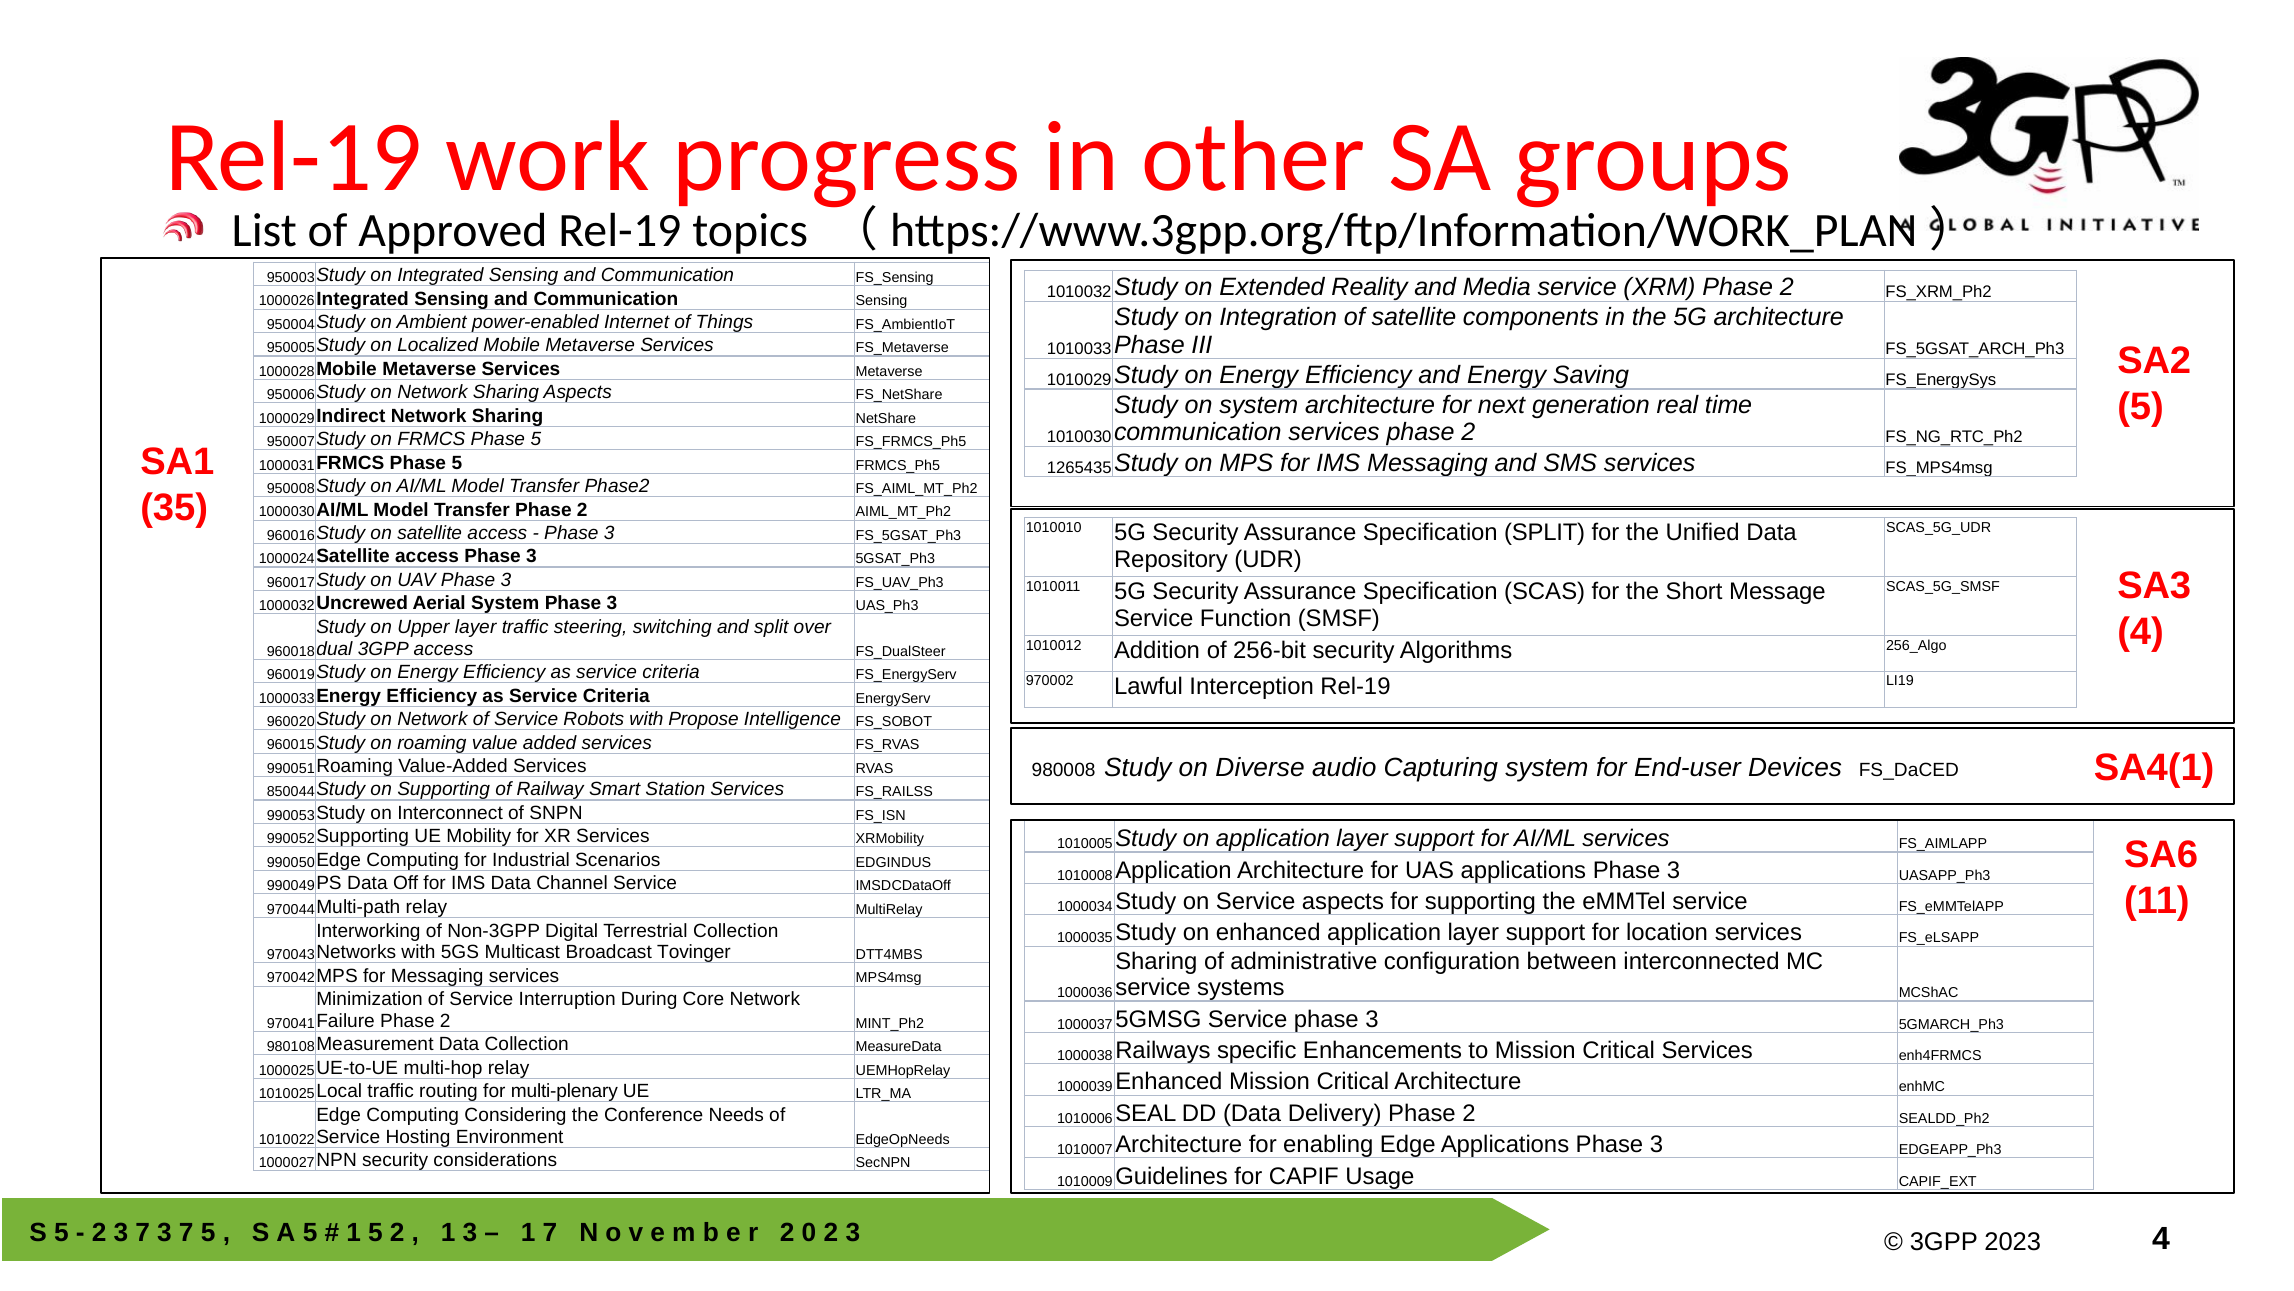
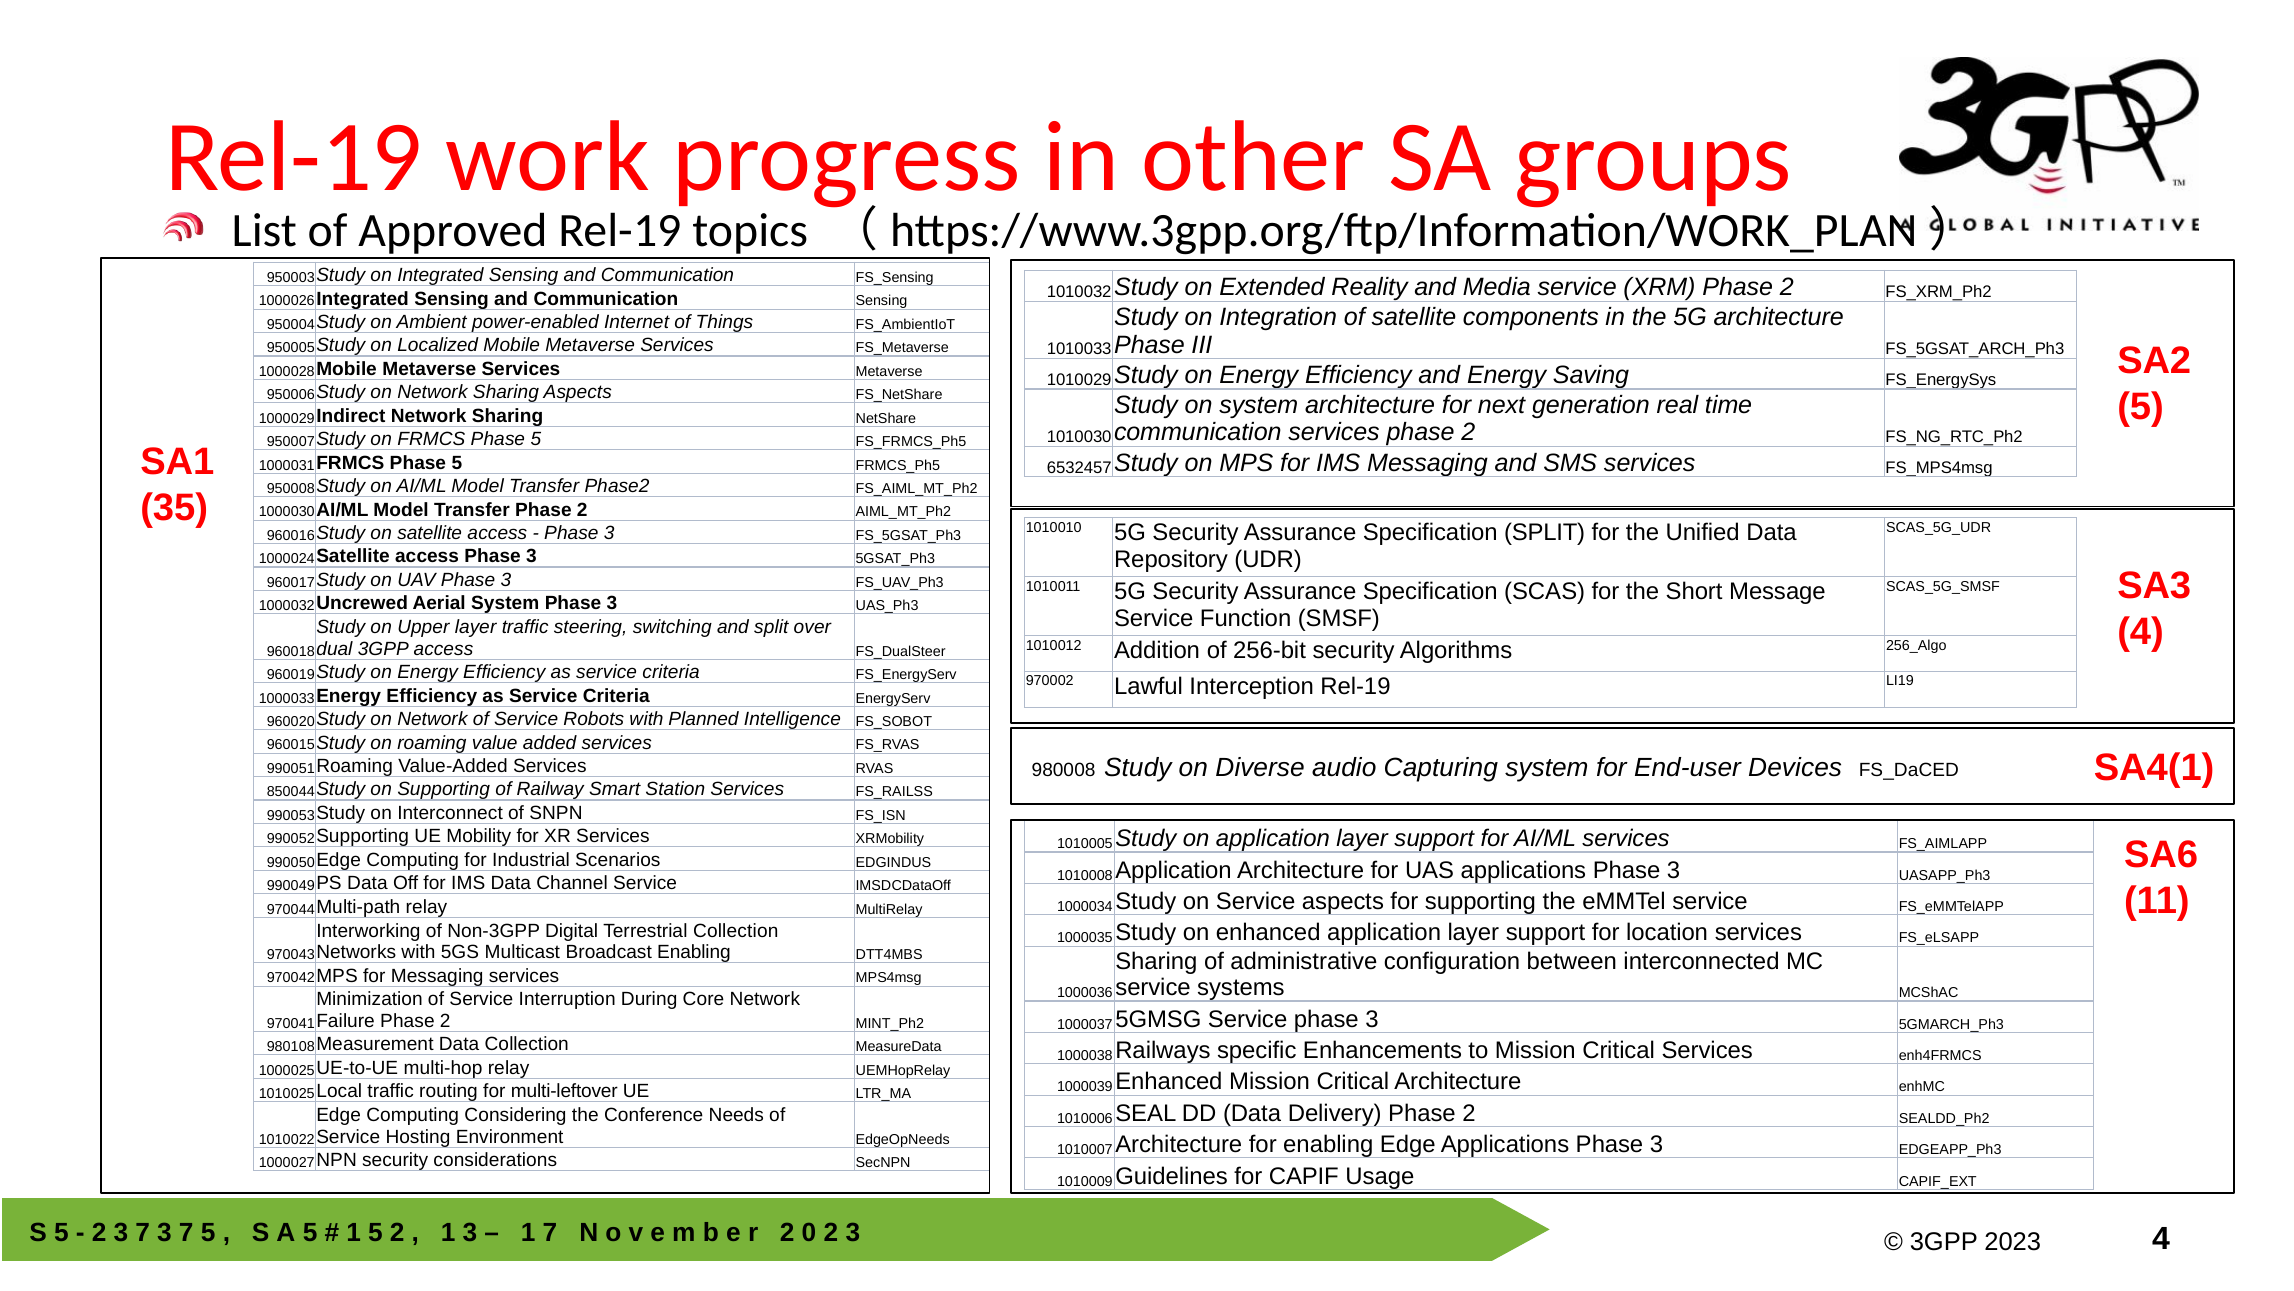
1265435: 1265435 -> 6532457
Propose: Propose -> Planned
Broadcast Tovinger: Tovinger -> Enabling
multi-plenary: multi-plenary -> multi-leftover
